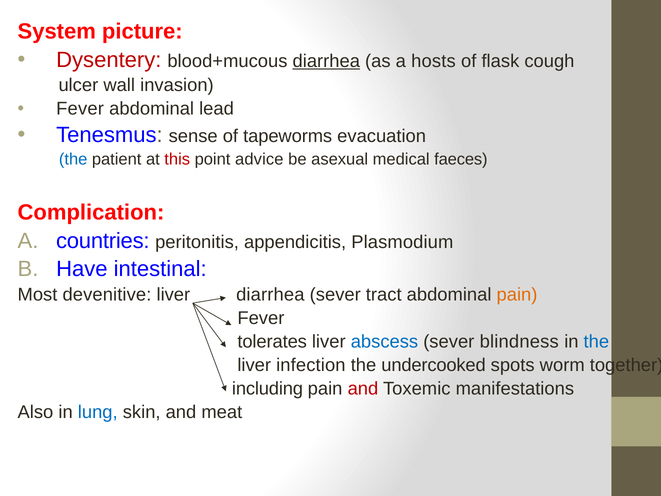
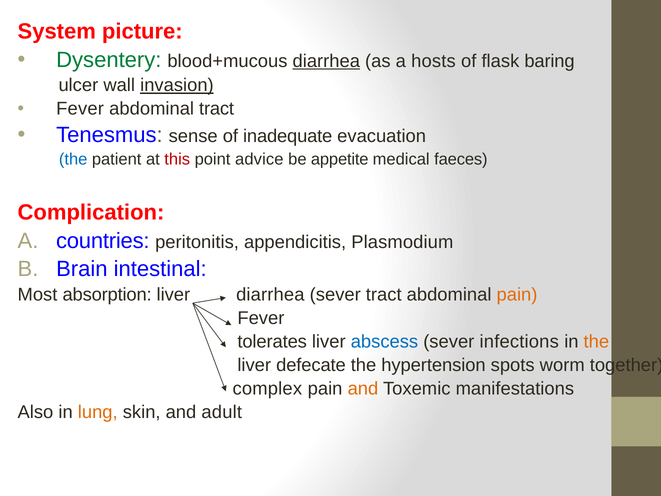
Dysentery colour: red -> green
cough: cough -> baring
invasion underline: none -> present
abdominal lead: lead -> tract
tapeworms: tapeworms -> inadequate
asexual: asexual -> appetite
Have: Have -> Brain
devenitive: devenitive -> absorption
blindness: blindness -> infections
the at (596, 341) colour: blue -> orange
infection: infection -> defecate
undercooked: undercooked -> hypertension
including: including -> complex
and at (363, 388) colour: red -> orange
lung colour: blue -> orange
meat: meat -> adult
